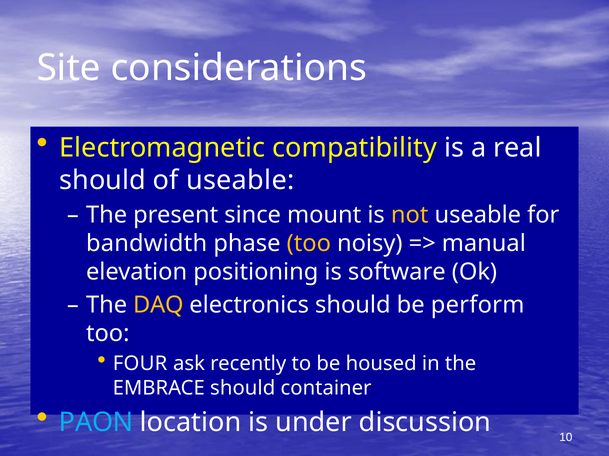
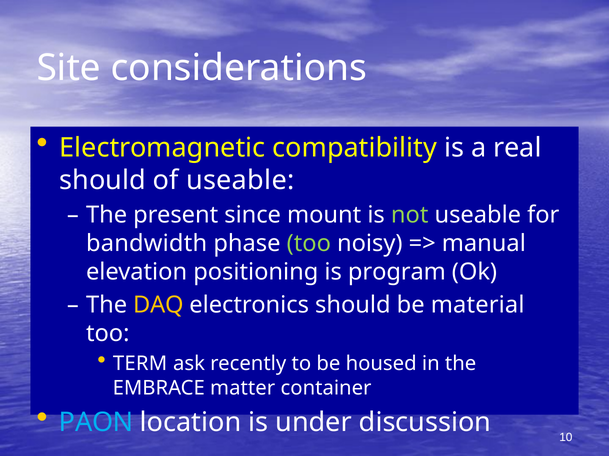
not colour: yellow -> light green
too at (309, 244) colour: yellow -> light green
software: software -> program
perform: perform -> material
FOUR: FOUR -> TERM
EMBRACE should: should -> matter
